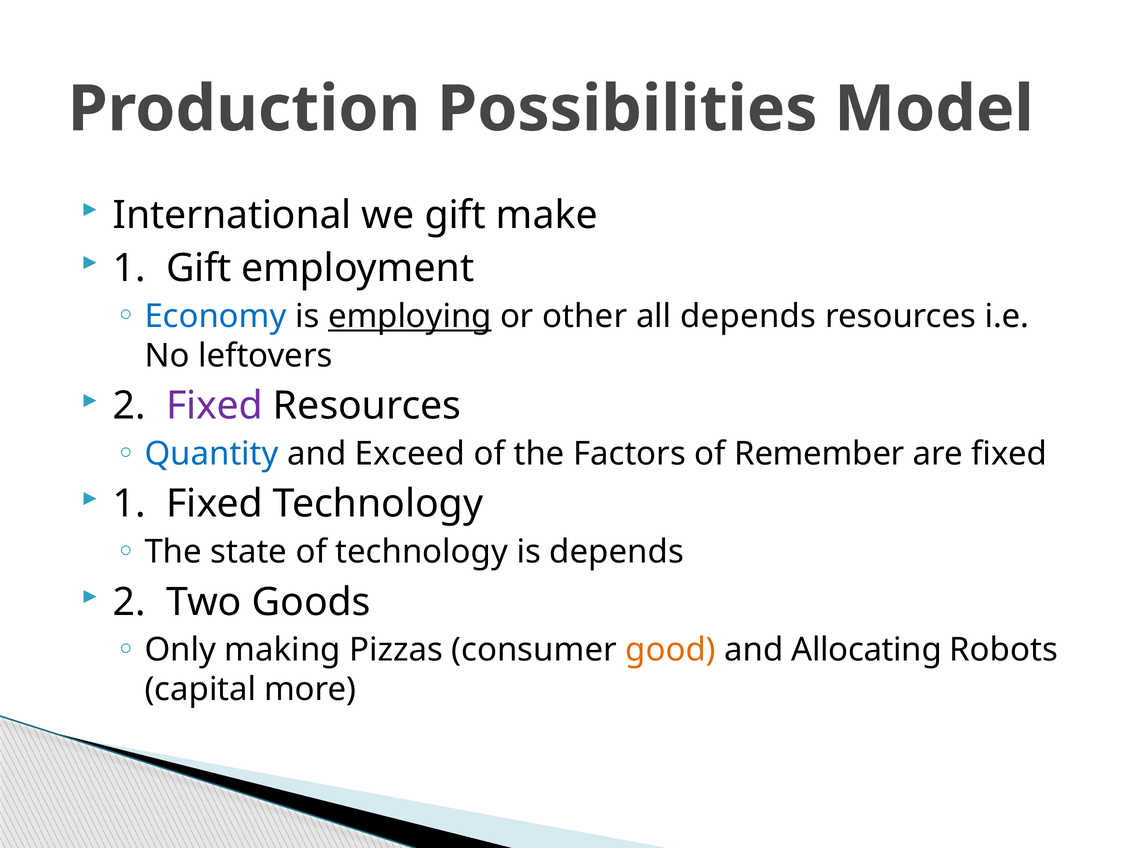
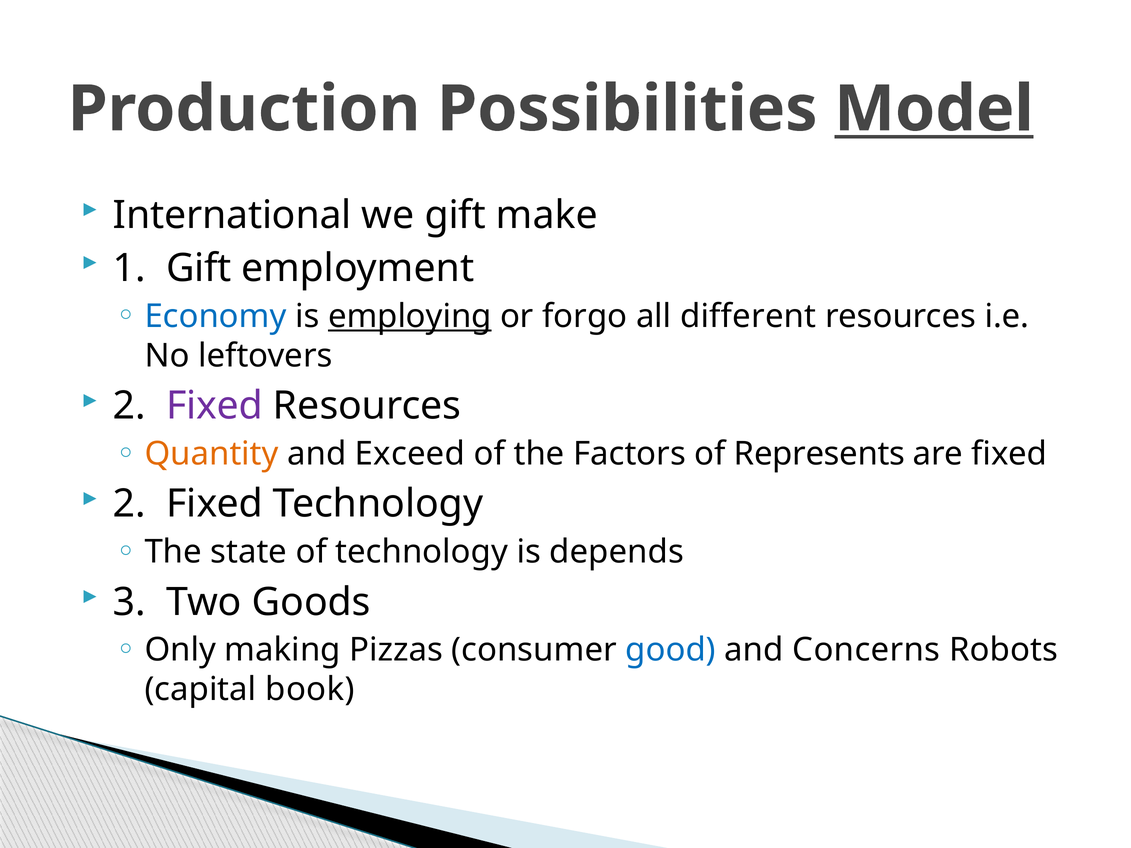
Model underline: none -> present
other: other -> forgo
all depends: depends -> different
Quantity colour: blue -> orange
Remember: Remember -> Represents
1 at (129, 504): 1 -> 2
2 at (129, 602): 2 -> 3
good colour: orange -> blue
Allocating: Allocating -> Concerns
more: more -> book
